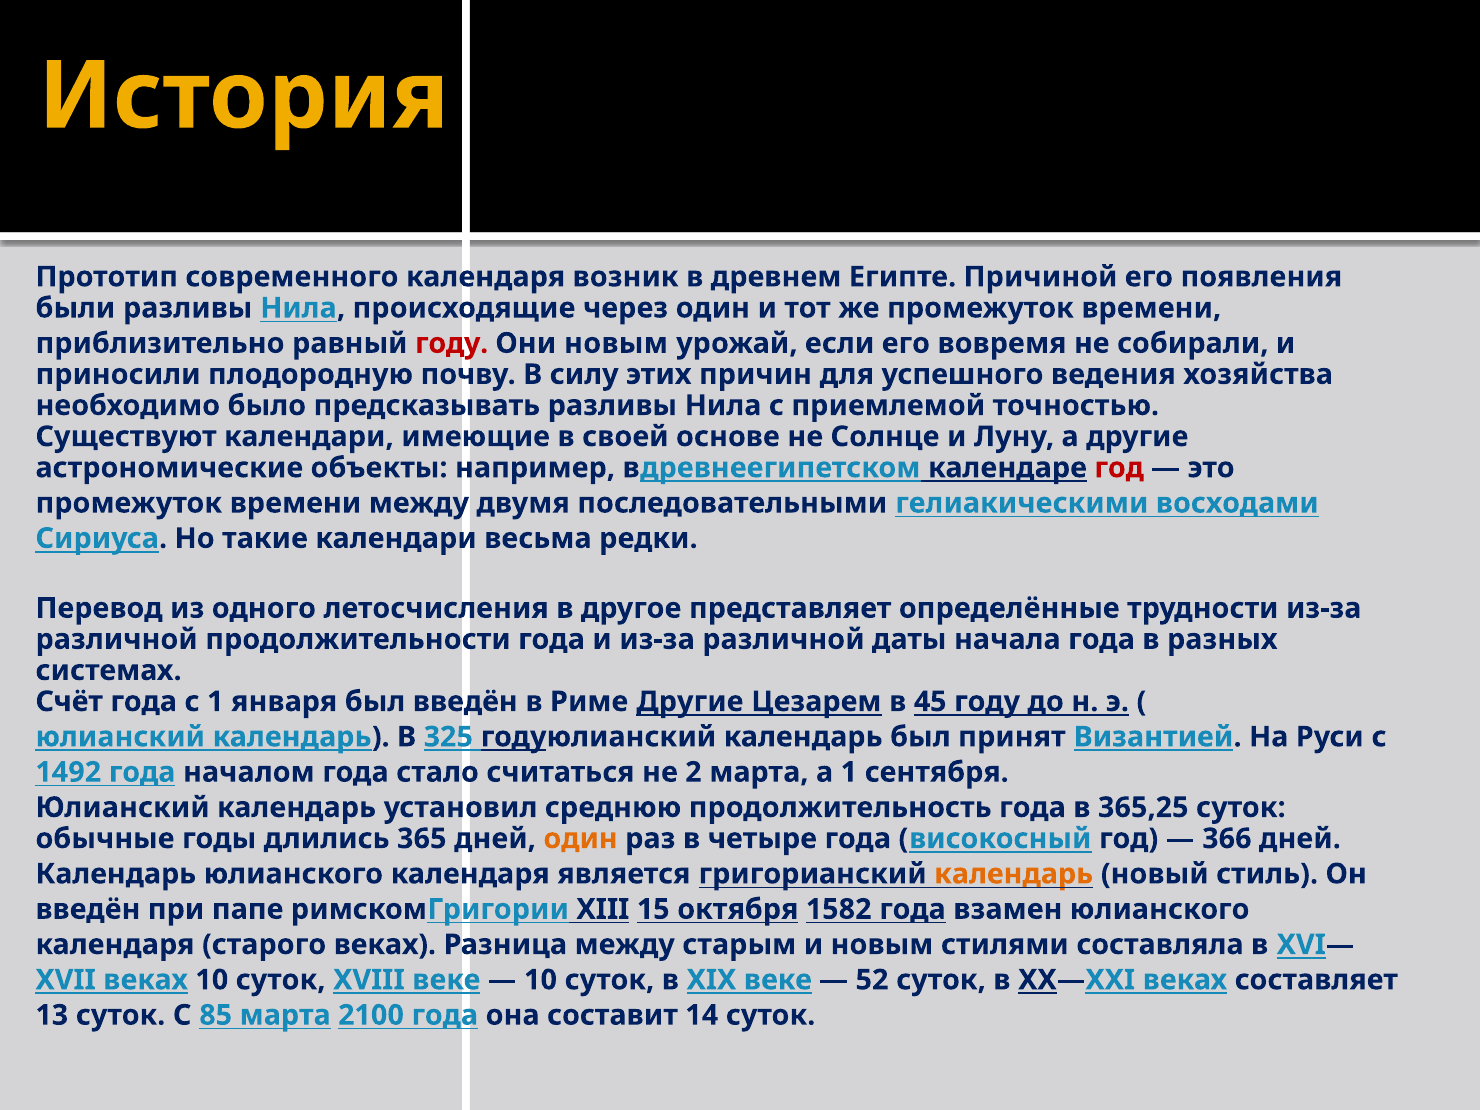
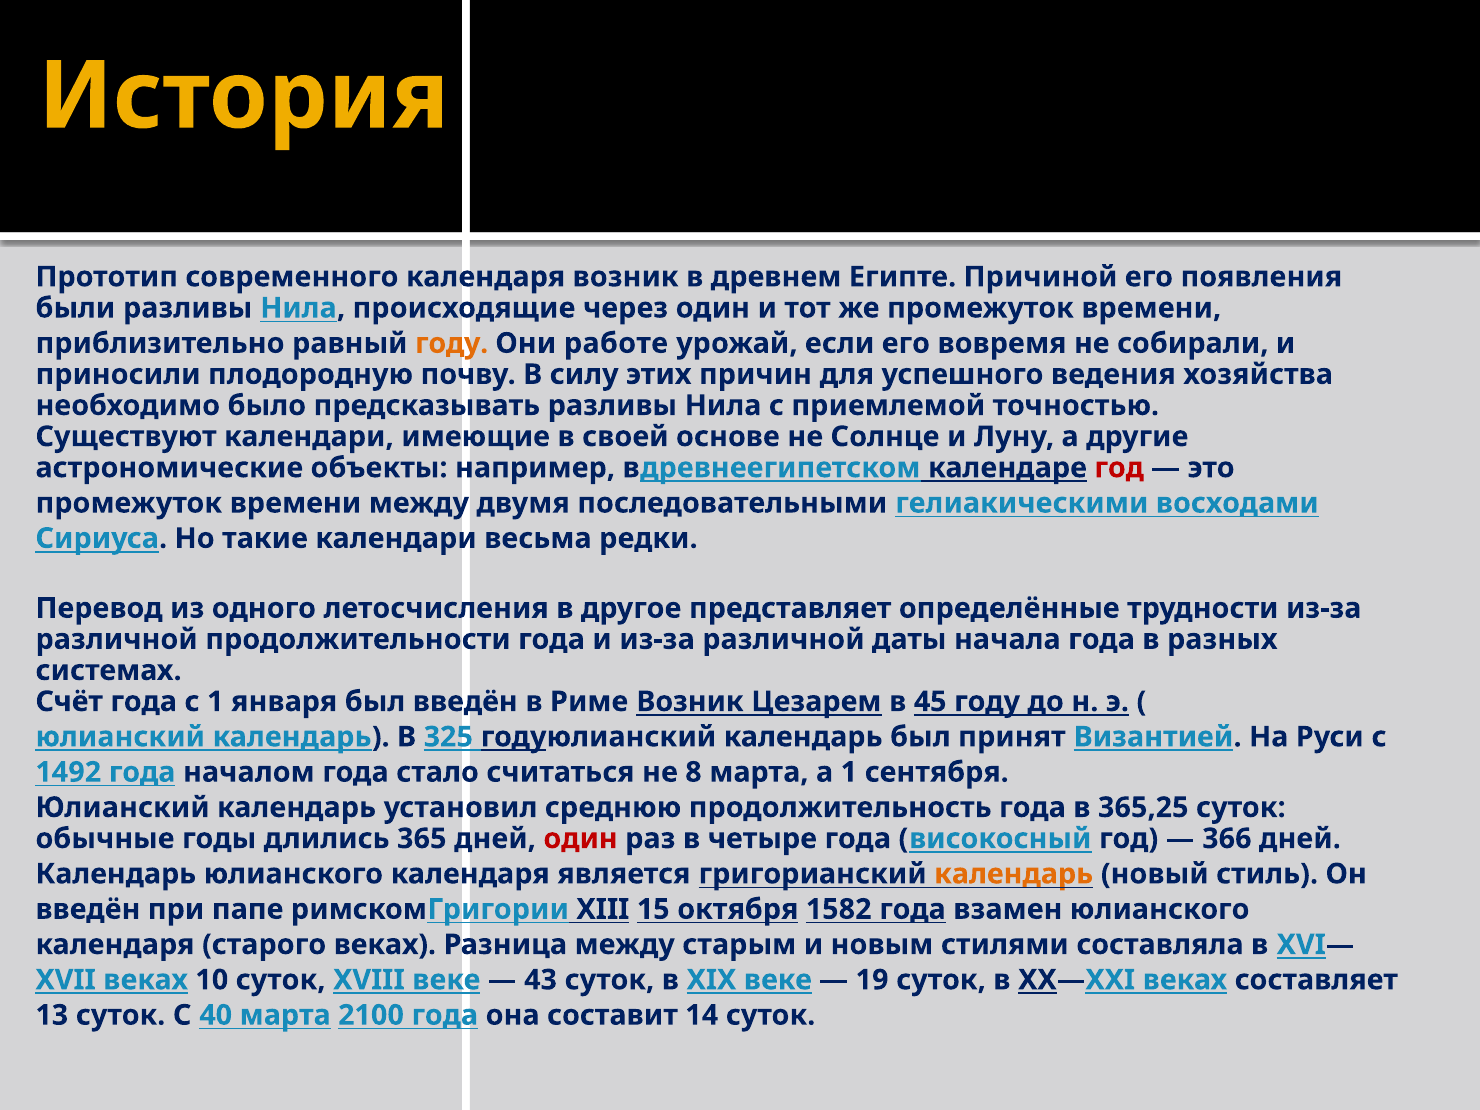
году at (452, 343) colour: red -> orange
Они новым: новым -> работе
Риме Другие: Другие -> Возник
2: 2 -> 8
один at (581, 839) colour: orange -> red
10 at (541, 980): 10 -> 43
52: 52 -> 19
85: 85 -> 40
